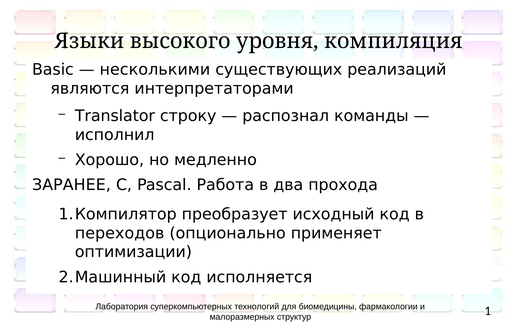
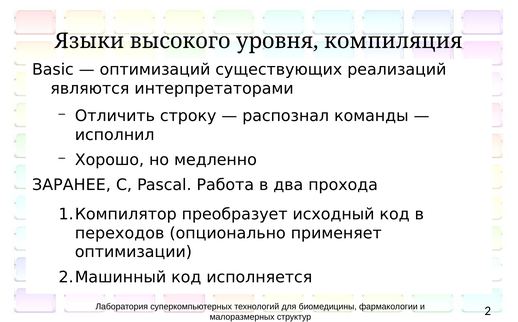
несколькими: несколькими -> оптимизаций
Translator: Translator -> Отличить
1: 1 -> 2
